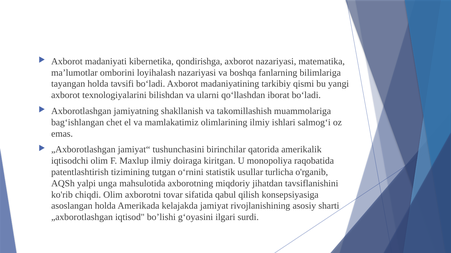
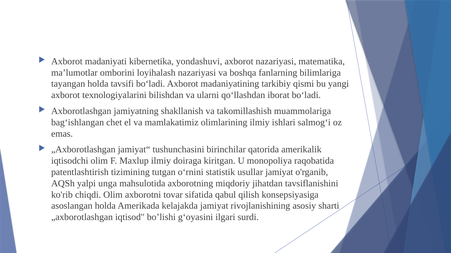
qondirishga: qondirishga -> yondashuvi
usullar turlicha: turlicha -> jamiyat
